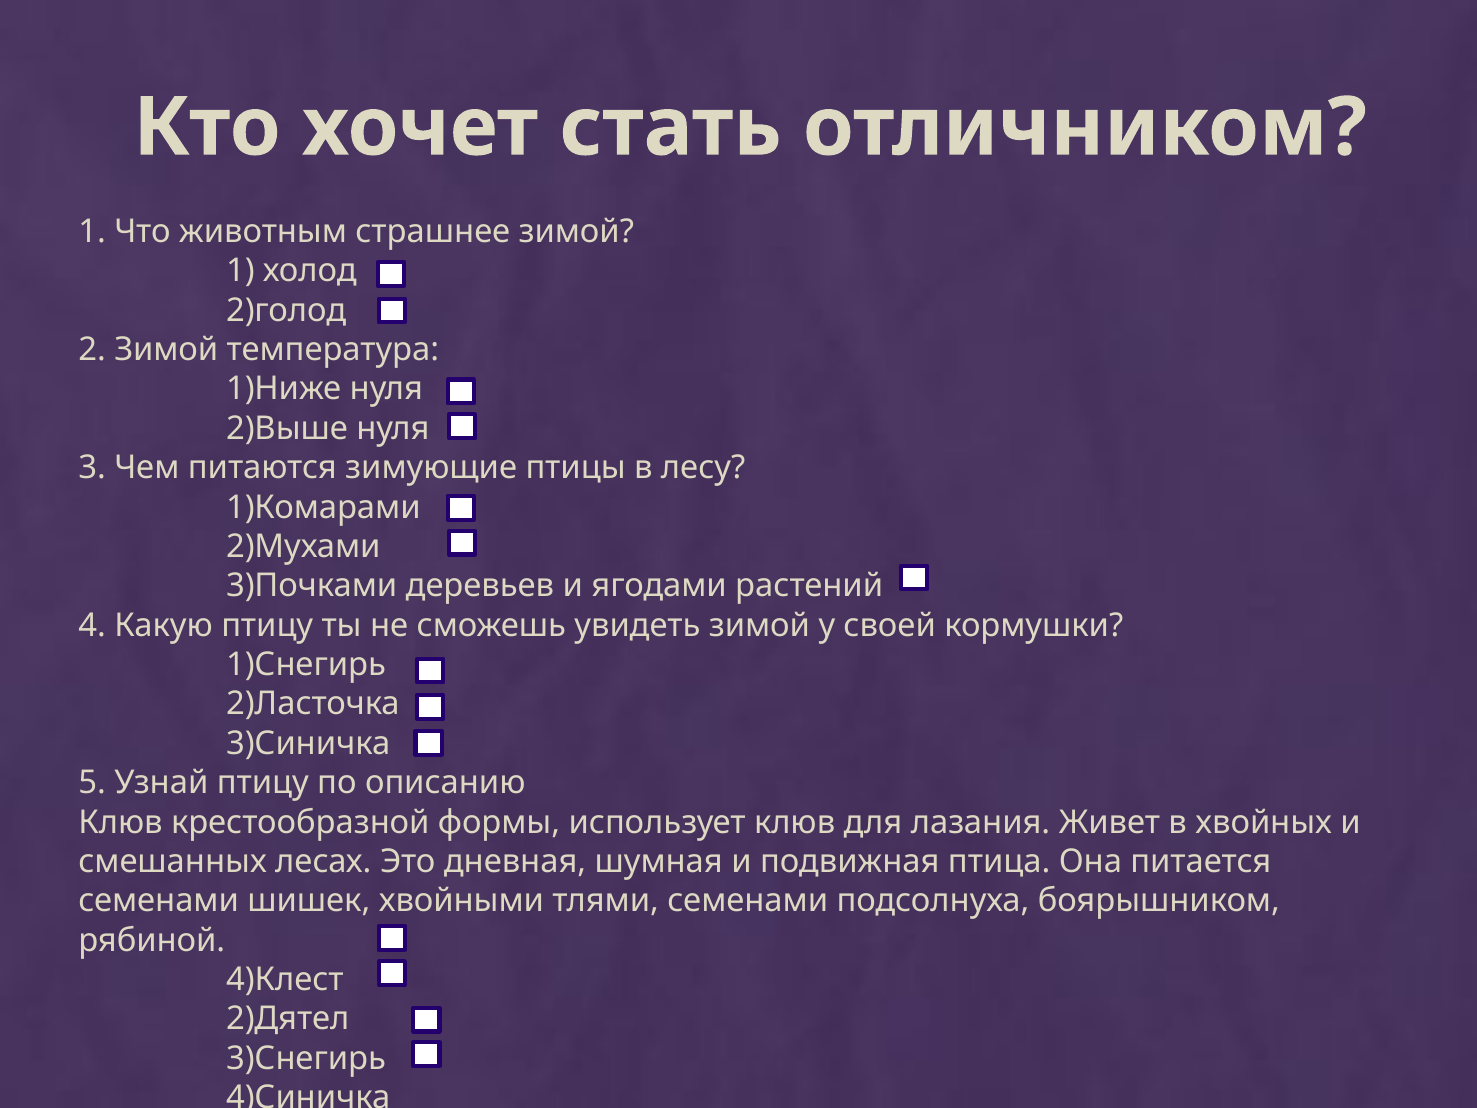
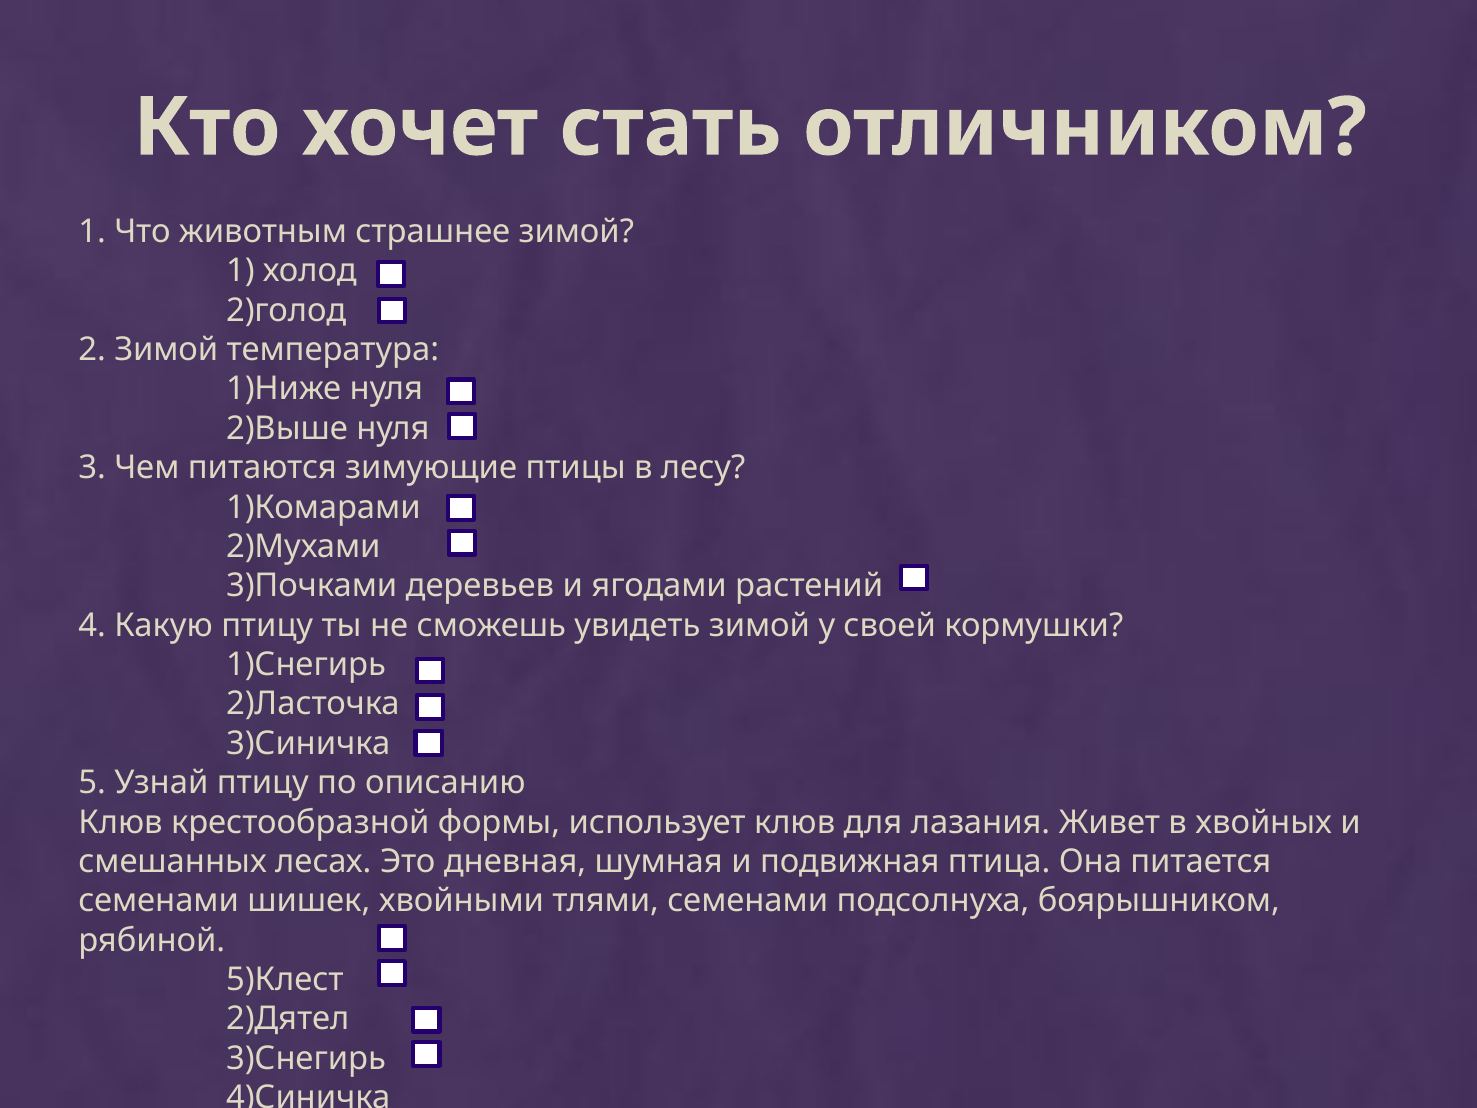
4)Клест: 4)Клест -> 5)Клест
